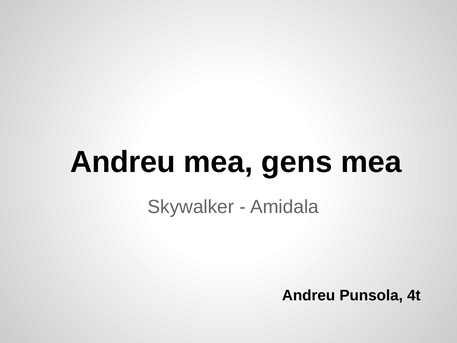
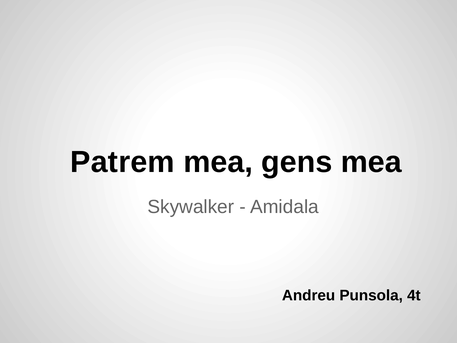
Andreu at (123, 162): Andreu -> Patrem
